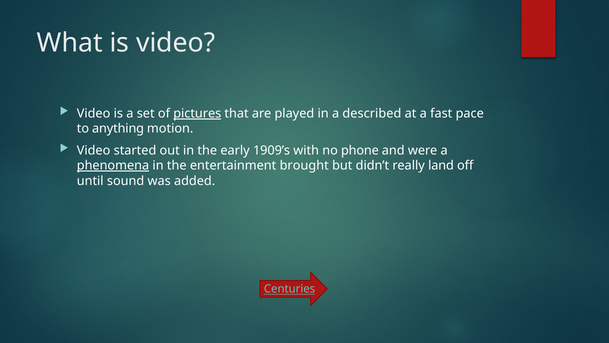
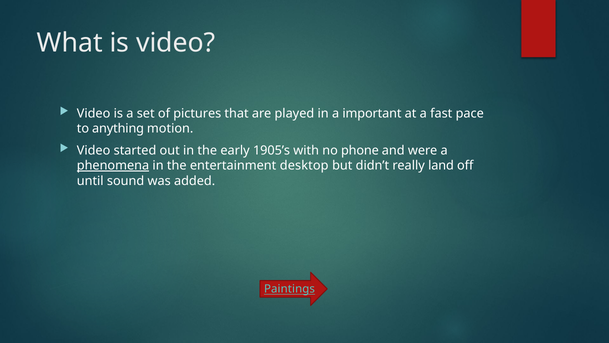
pictures underline: present -> none
described: described -> important
1909’s: 1909’s -> 1905’s
brought: brought -> desktop
Centuries: Centuries -> Paintings
